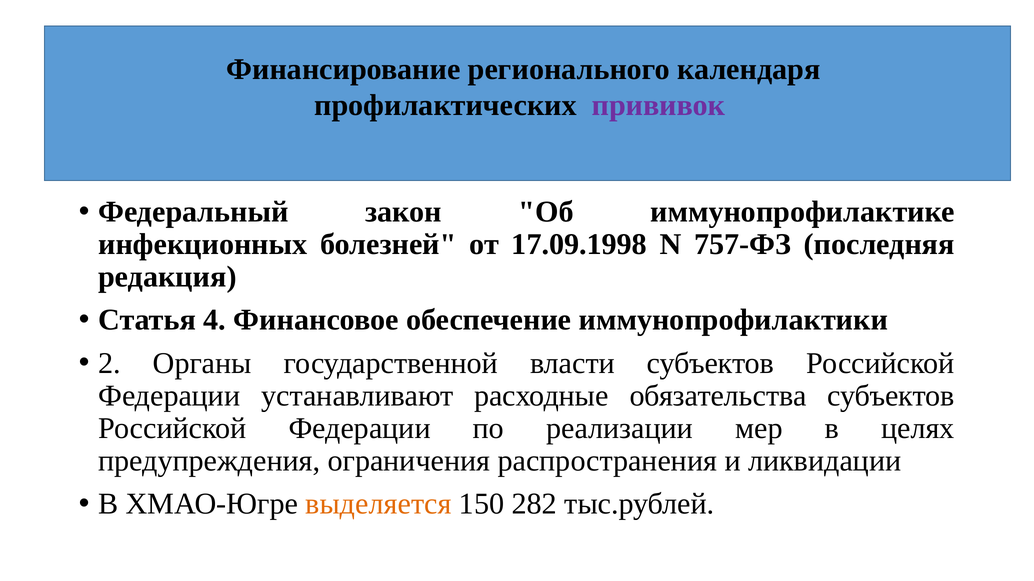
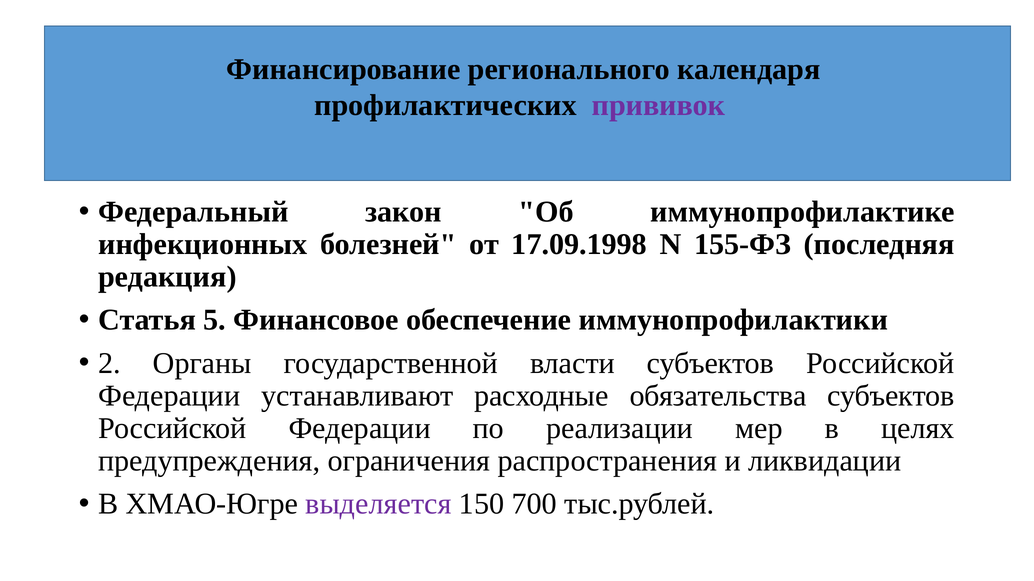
757-ФЗ: 757-ФЗ -> 155-ФЗ
4: 4 -> 5
выделяется colour: orange -> purple
282: 282 -> 700
